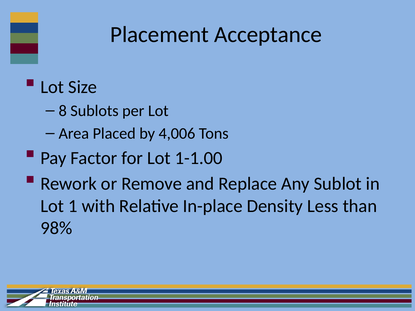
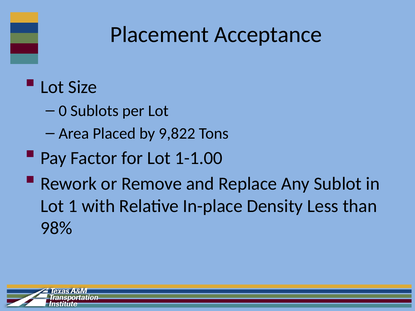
8: 8 -> 0
4,006: 4,006 -> 9,822
